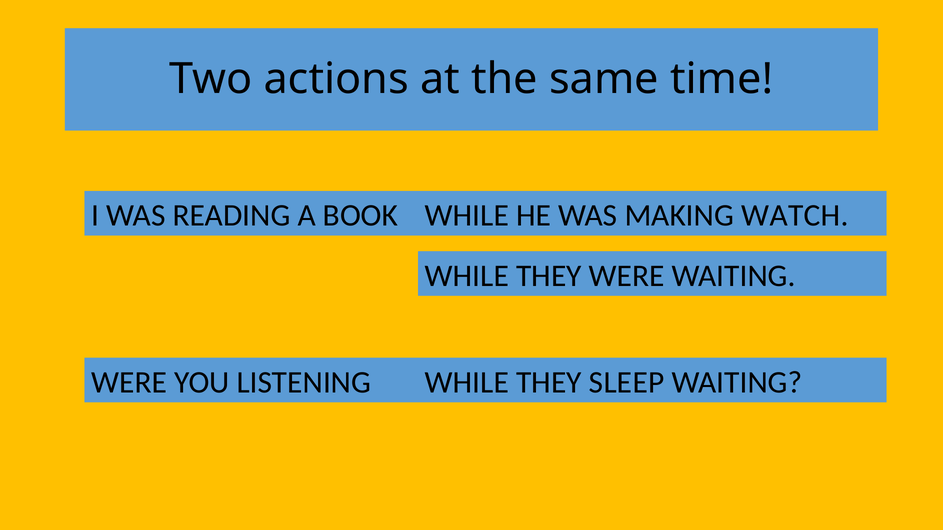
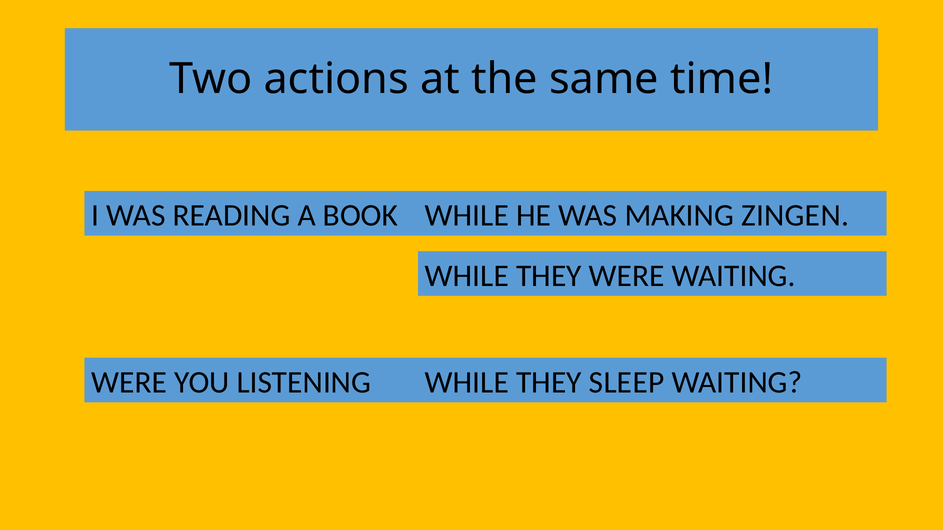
WATCH: WATCH -> ZINGEN
